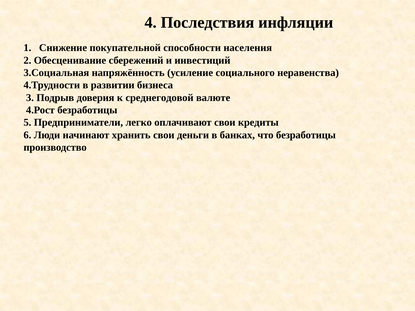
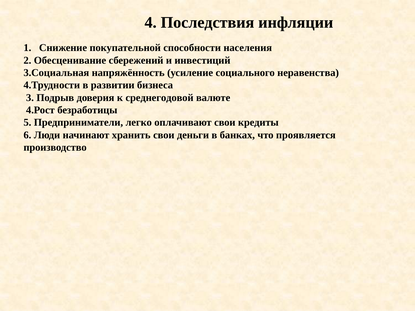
что безработицы: безработицы -> проявляется
